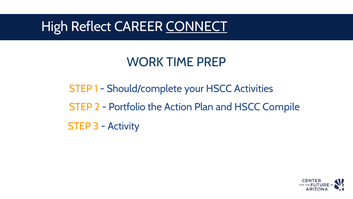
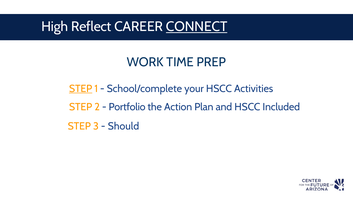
STEP at (81, 88) underline: none -> present
Should/complete: Should/complete -> School/complete
Compile: Compile -> Included
Activity: Activity -> Should
